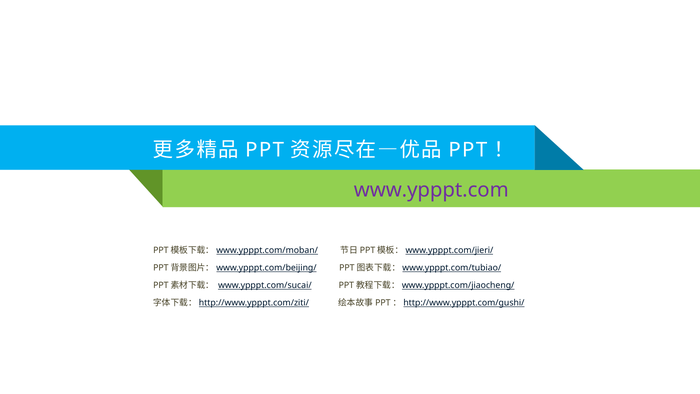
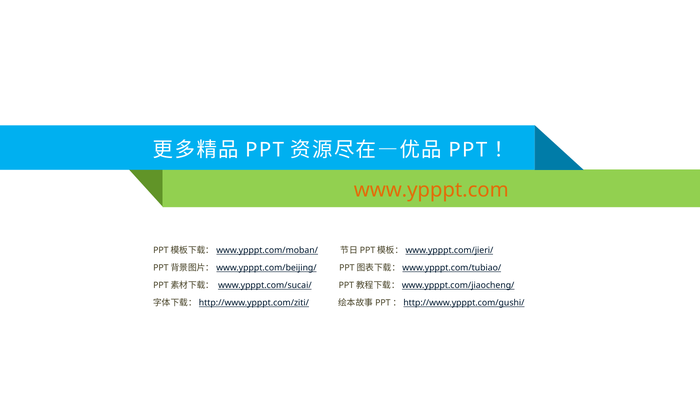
www.ypppt.com colour: purple -> orange
